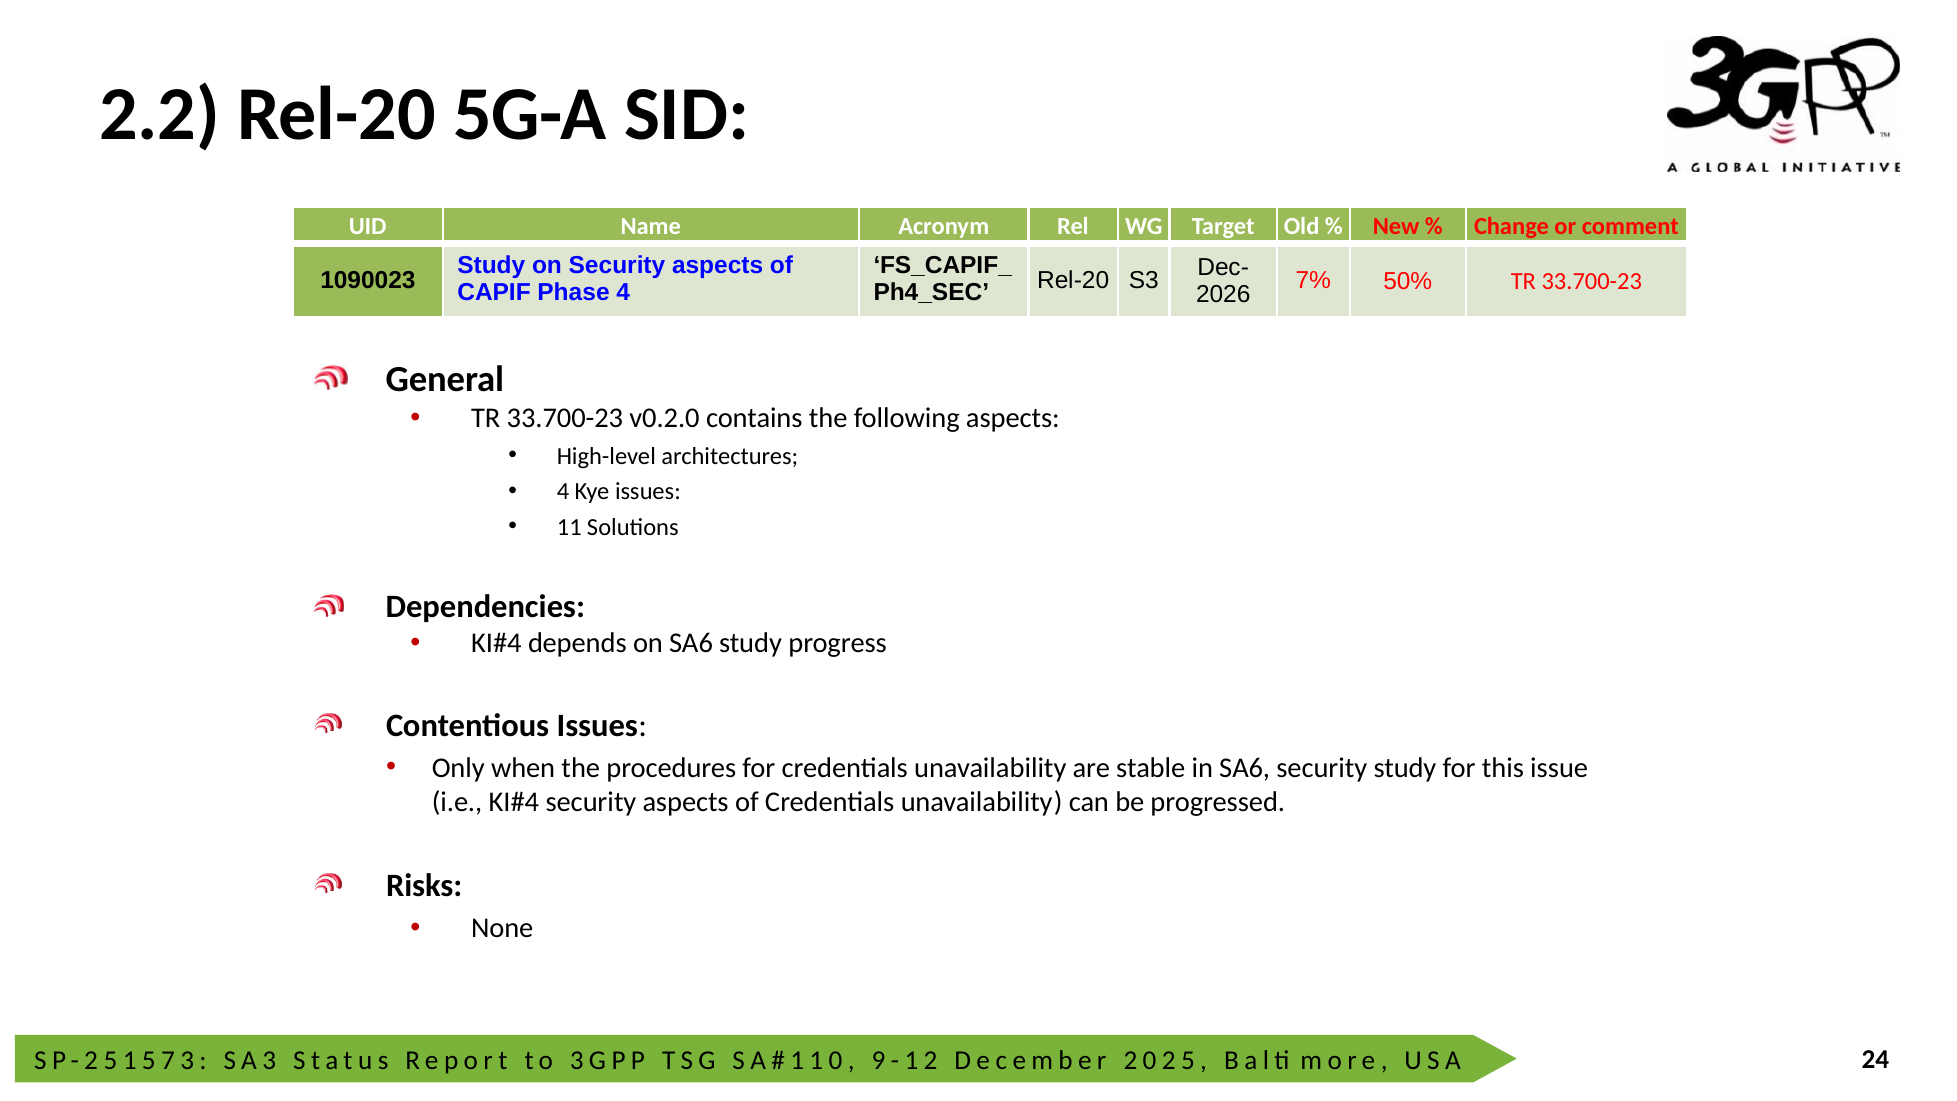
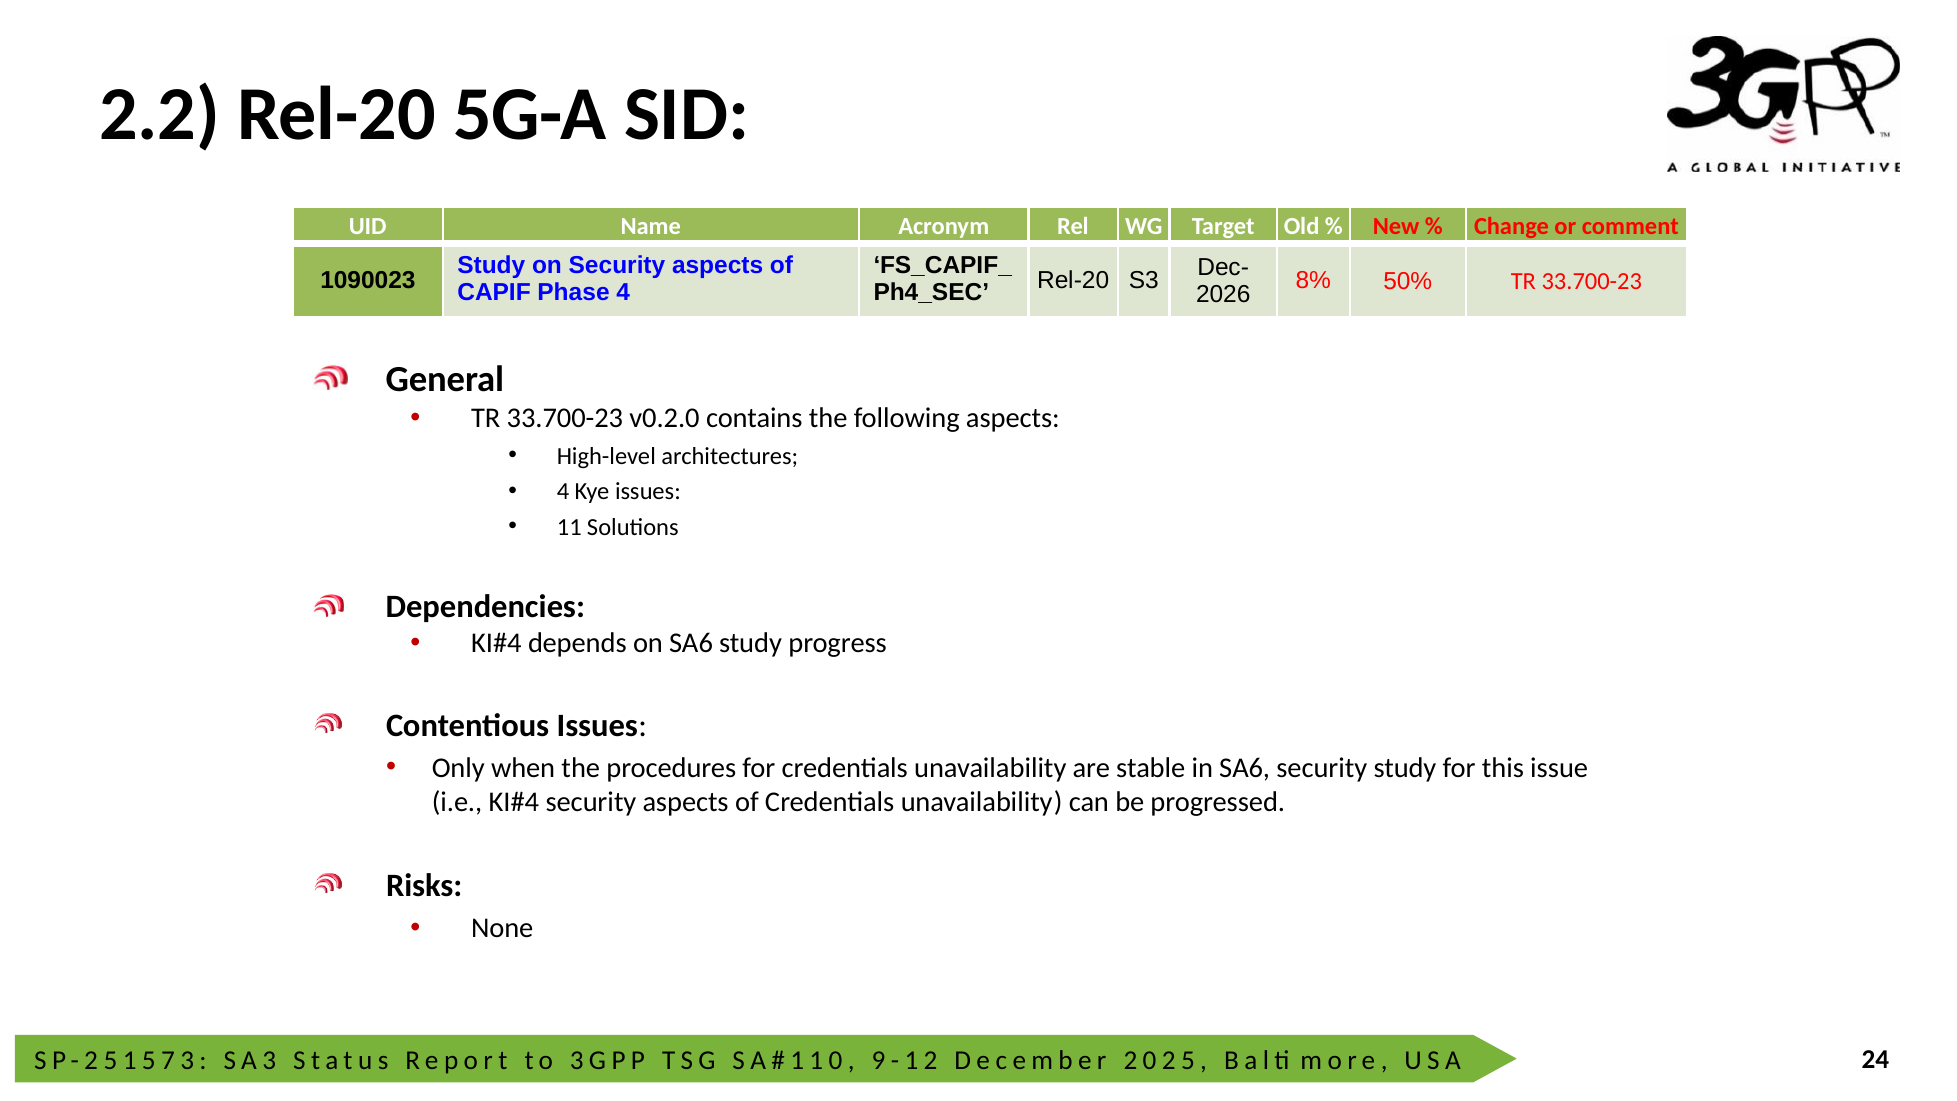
7%: 7% -> 8%
